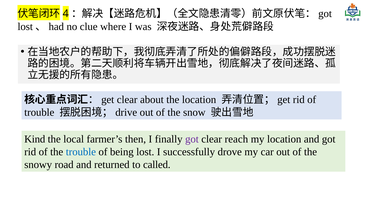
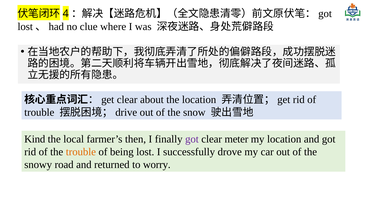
reach: reach -> meter
trouble at (81, 152) colour: blue -> orange
called: called -> worry
